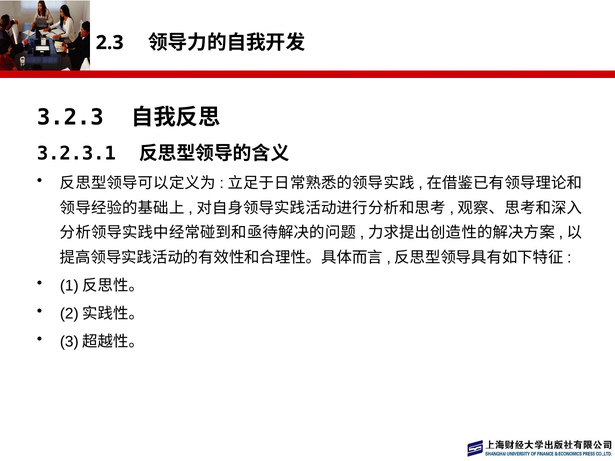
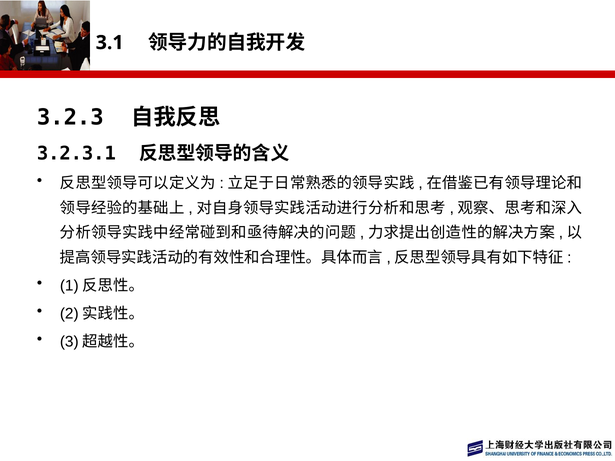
2.3: 2.3 -> 3.1
